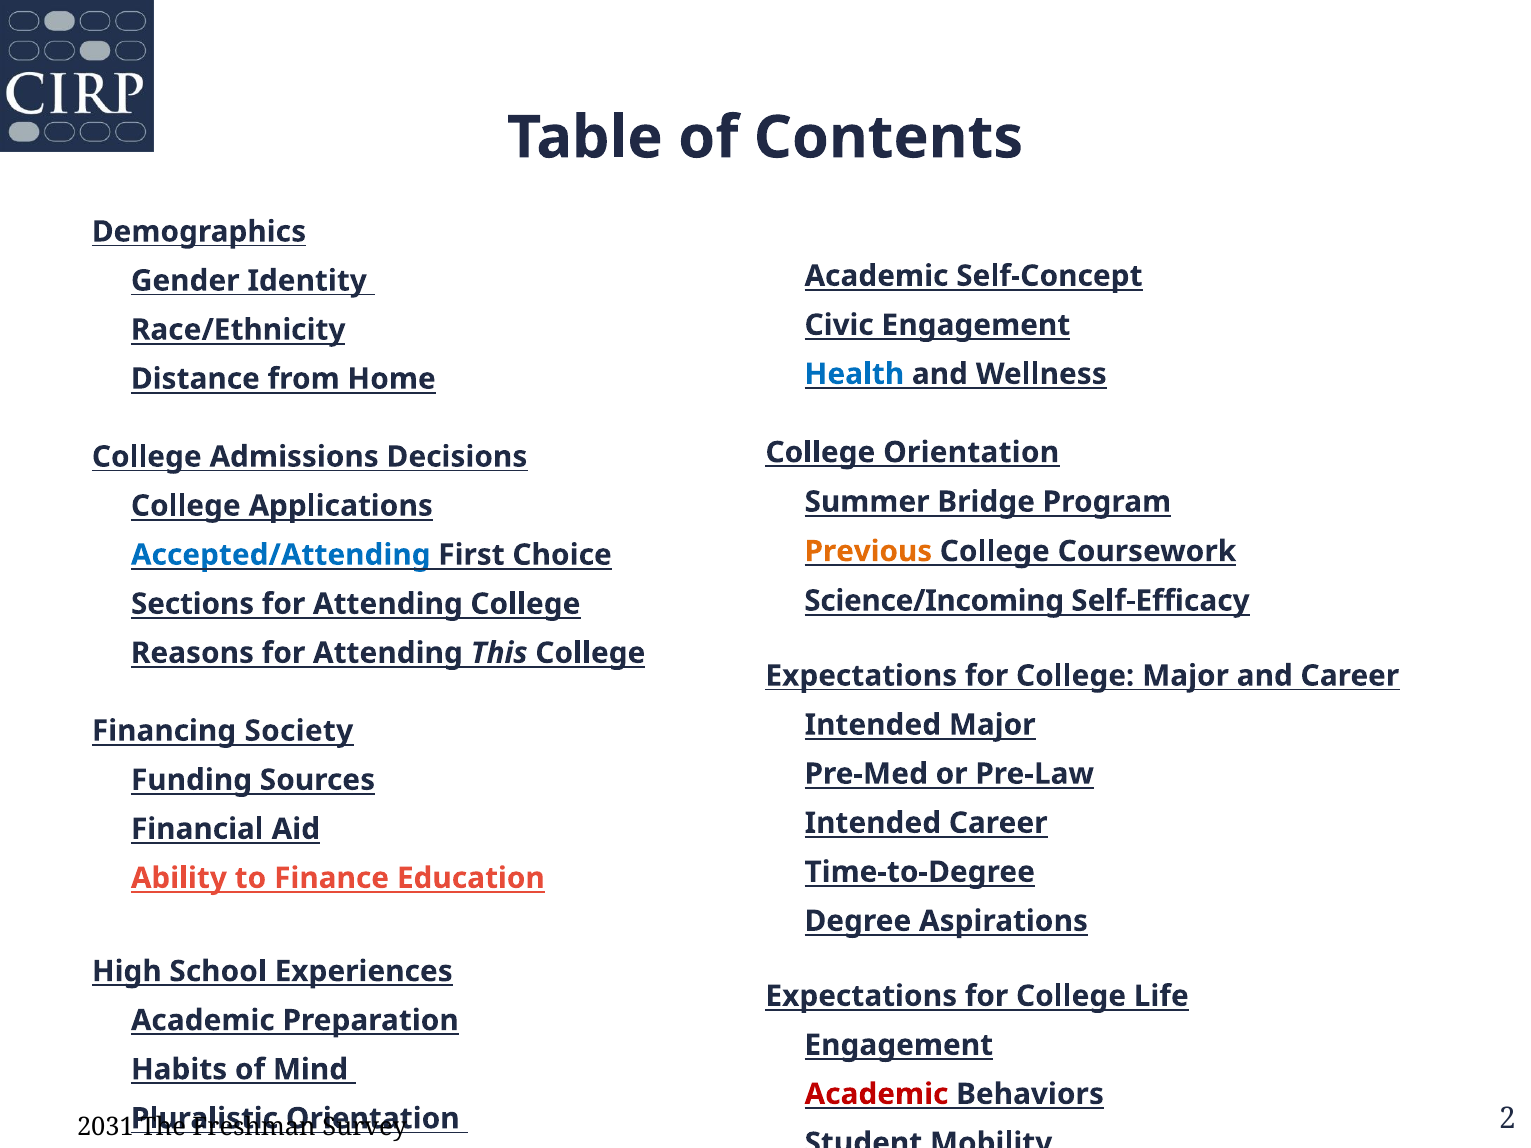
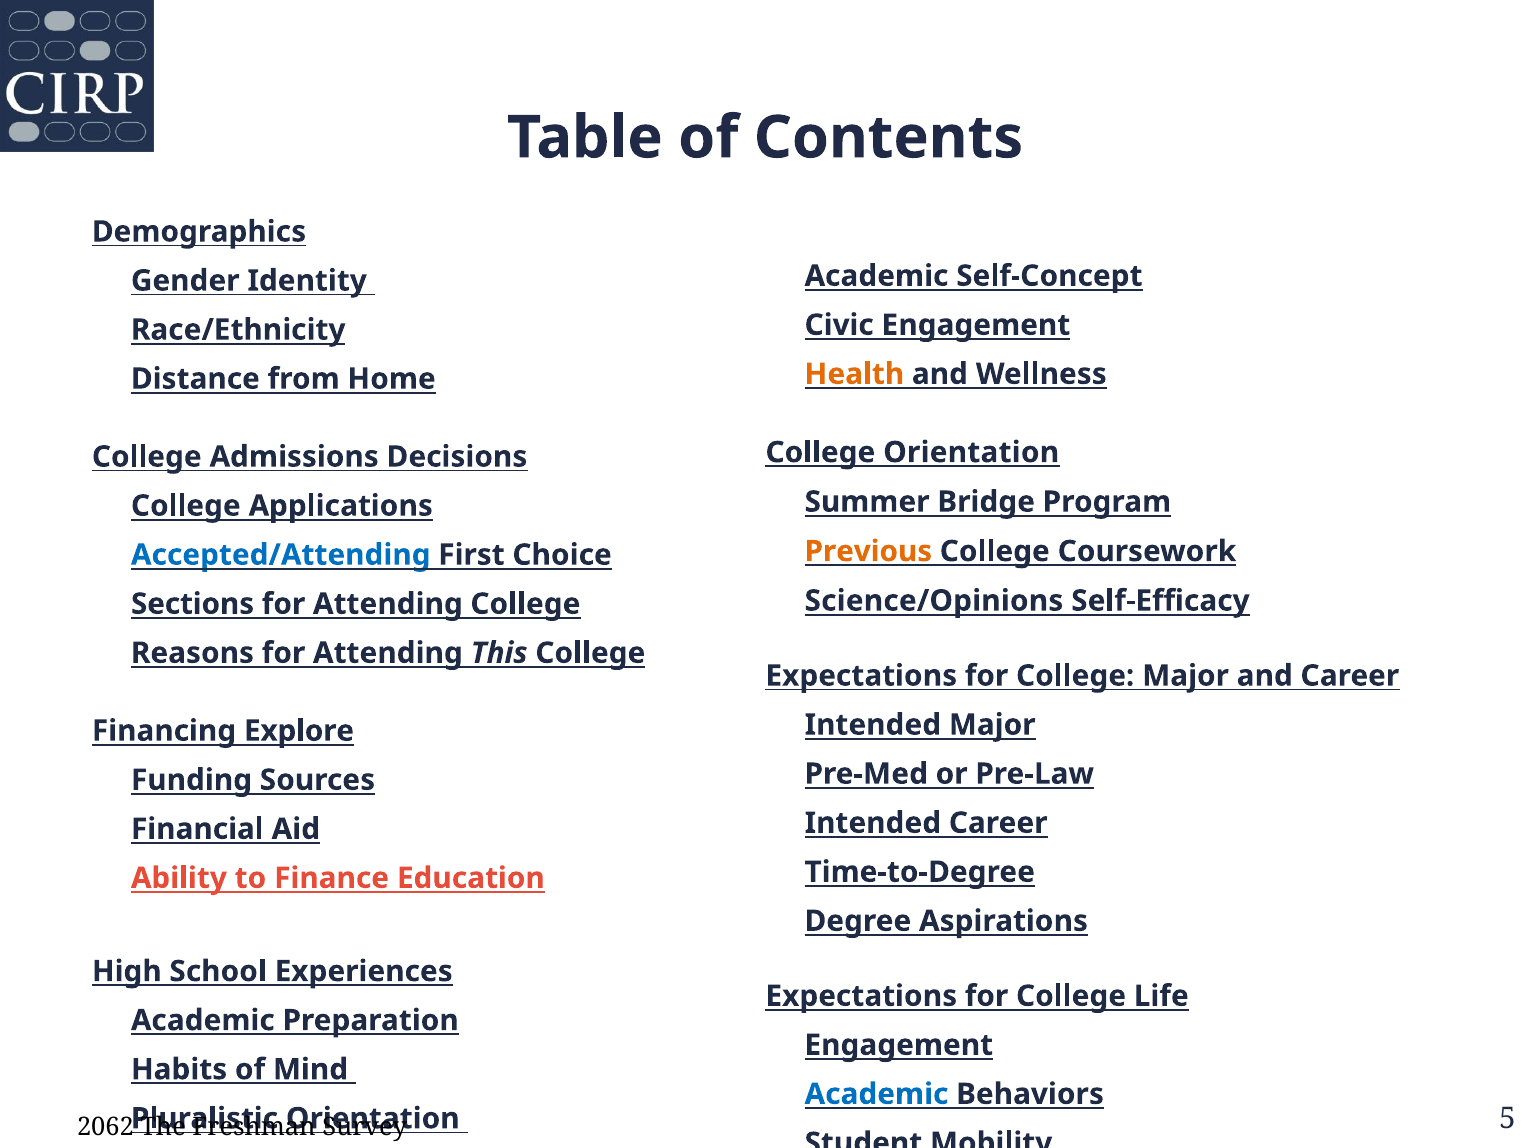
Health colour: blue -> orange
Science/Incoming: Science/Incoming -> Science/Opinions
Society: Society -> Explore
Academic at (876, 1094) colour: red -> blue
2031: 2031 -> 2062
2: 2 -> 5
